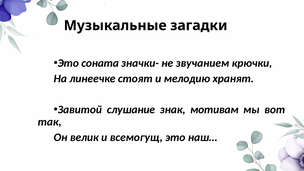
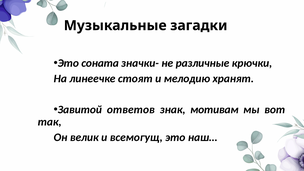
звучанием: звучанием -> различные
слушание: слушание -> ответов
